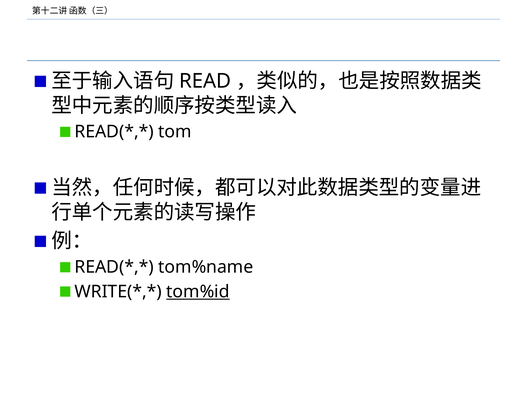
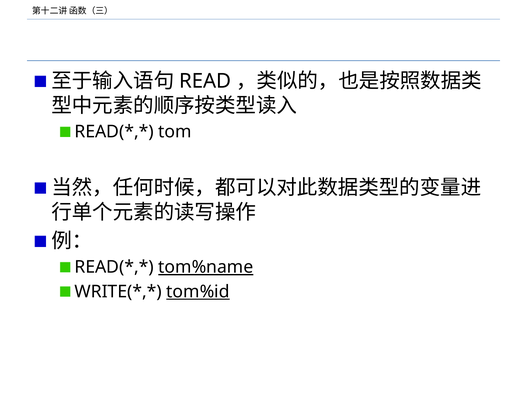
tom%name underline: none -> present
